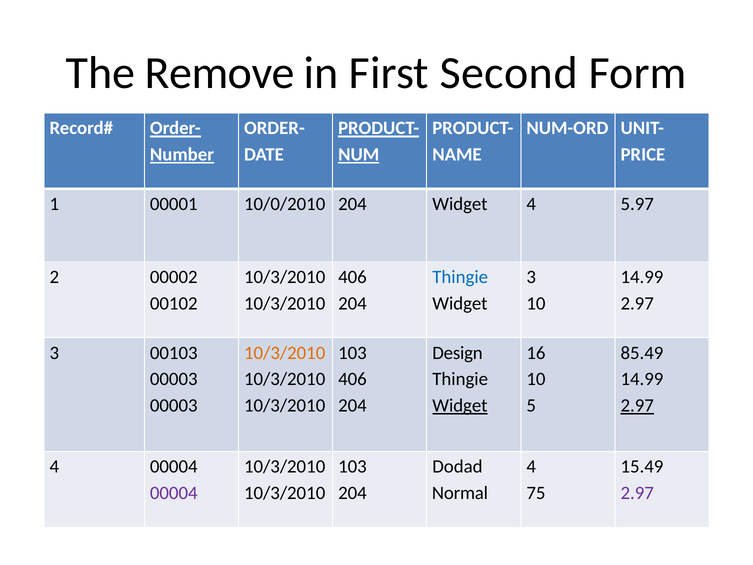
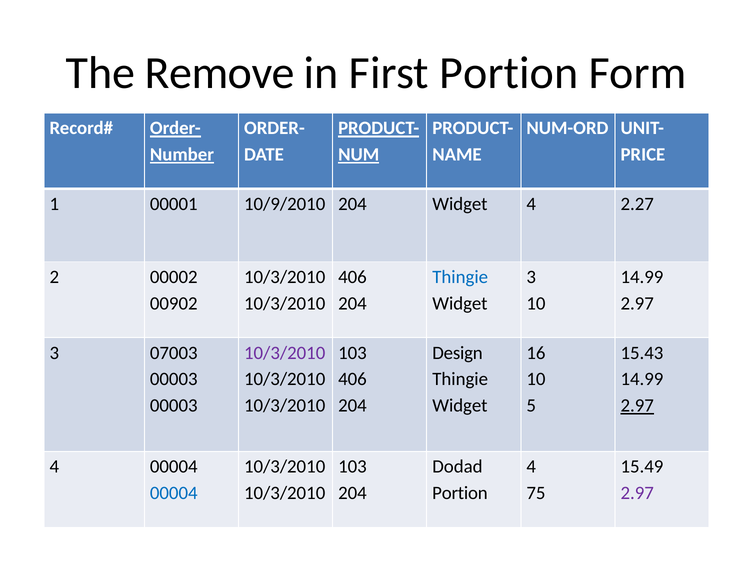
First Second: Second -> Portion
10/0/2010: 10/0/2010 -> 10/9/2010
5.97: 5.97 -> 2.27
00102: 00102 -> 00902
00103: 00103 -> 07003
10/3/2010 at (285, 353) colour: orange -> purple
85.49: 85.49 -> 15.43
Widget at (460, 405) underline: present -> none
00004 at (174, 493) colour: purple -> blue
Normal at (460, 493): Normal -> Portion
